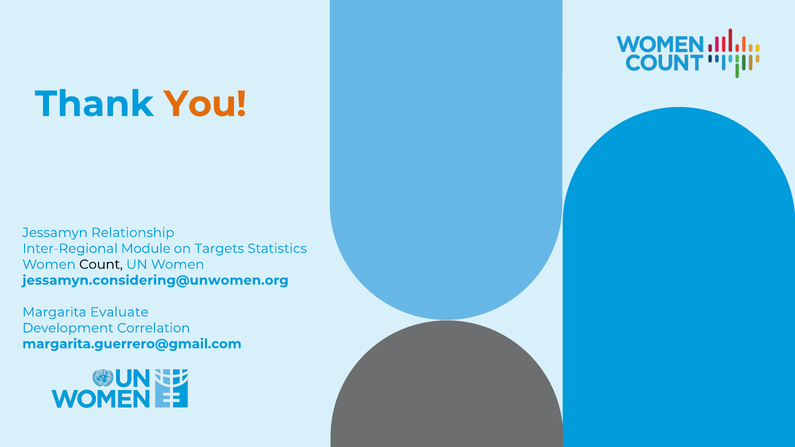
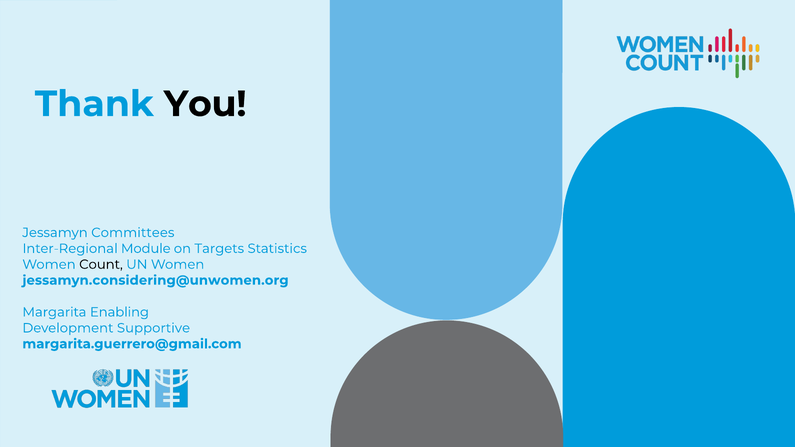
You colour: orange -> black
Relationship: Relationship -> Committees
Evaluate: Evaluate -> Enabling
Correlation: Correlation -> Supportive
